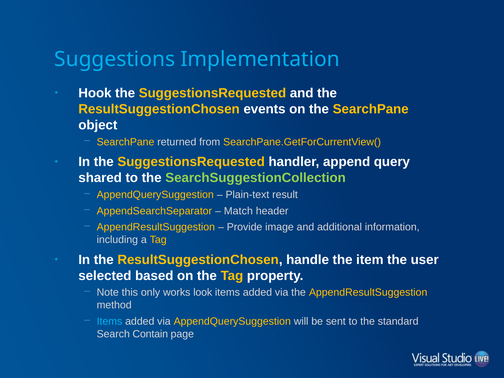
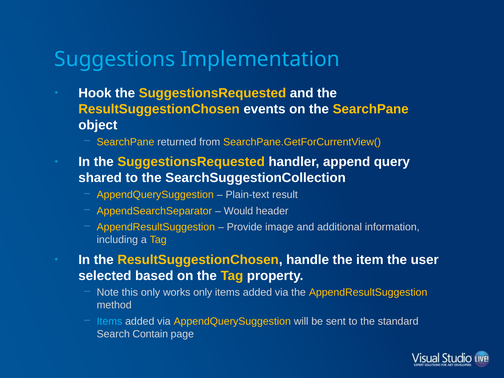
SearchSuggestionCollection colour: light green -> white
Match: Match -> Would
works look: look -> only
